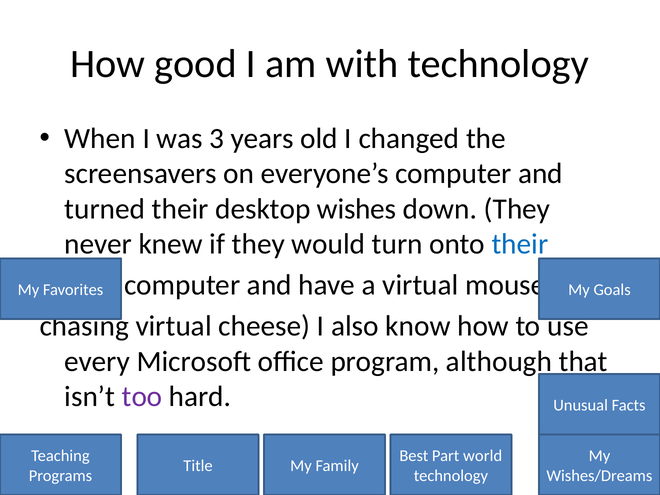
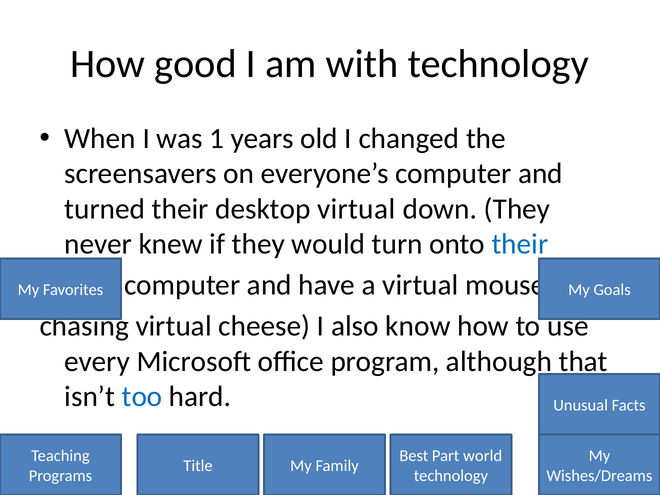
3: 3 -> 1
desktop wishes: wishes -> virtual
too colour: purple -> blue
